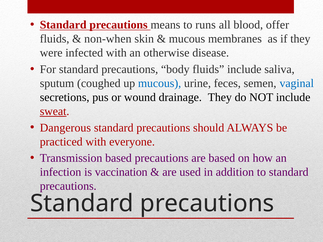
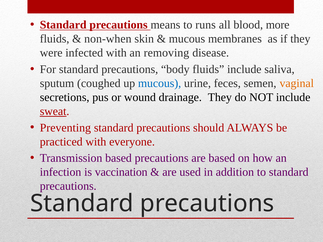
offer: offer -> more
otherwise: otherwise -> removing
vaginal colour: blue -> orange
Dangerous: Dangerous -> Preventing
